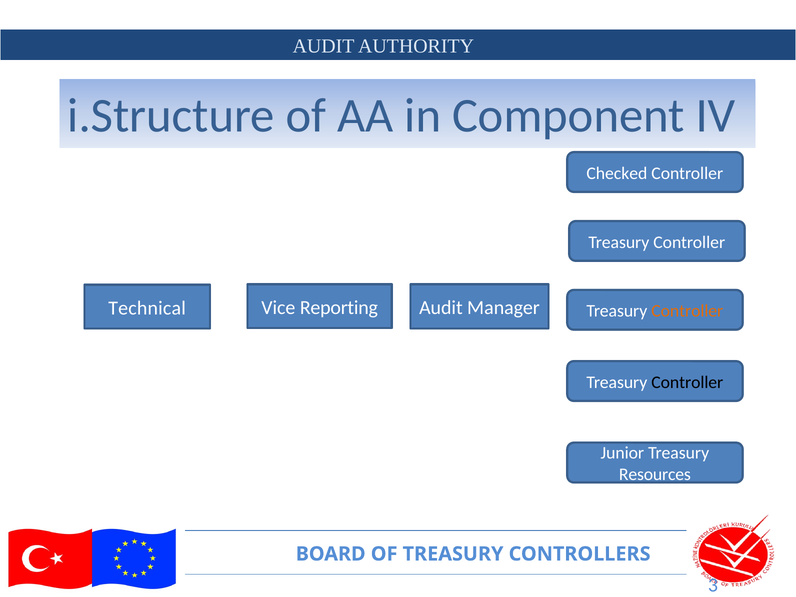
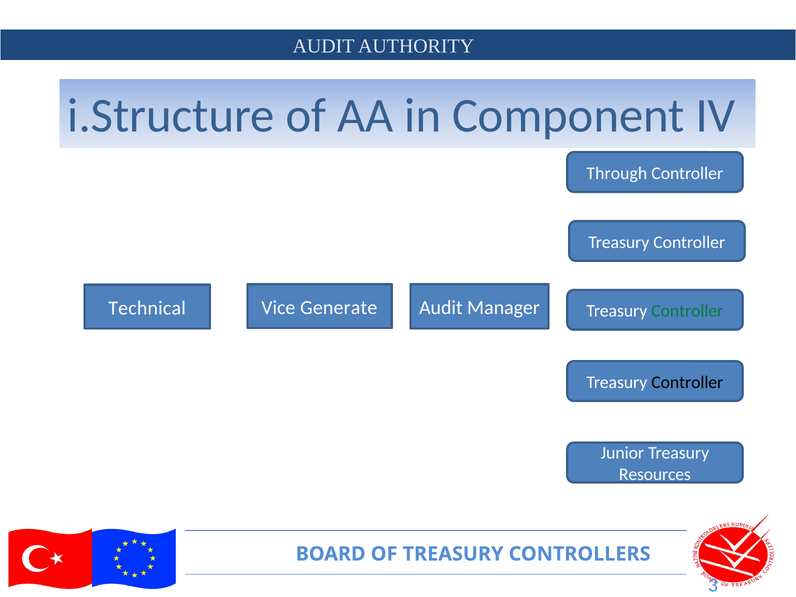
Checked: Checked -> Through
Reporting: Reporting -> Generate
Controller at (687, 311) colour: orange -> green
